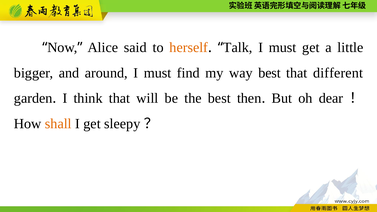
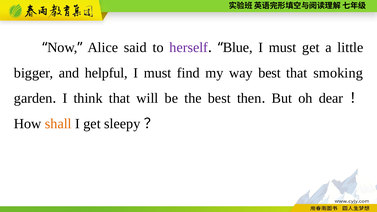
herself colour: orange -> purple
Talk: Talk -> Blue
around: around -> helpful
different: different -> smoking
